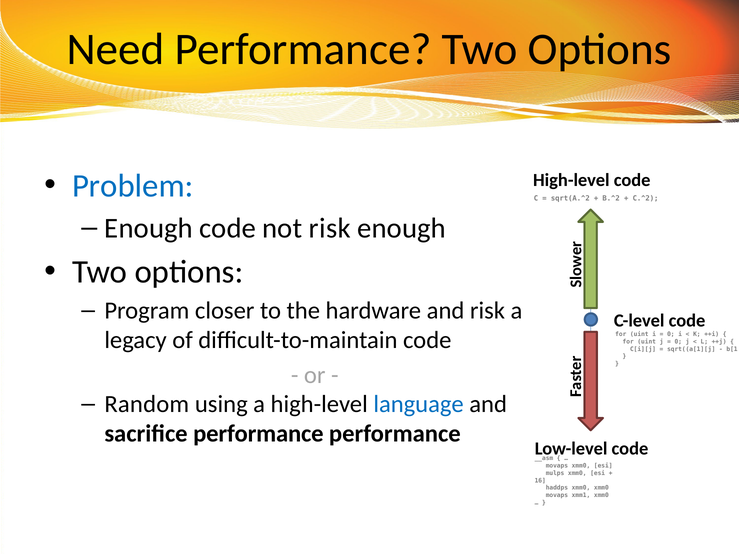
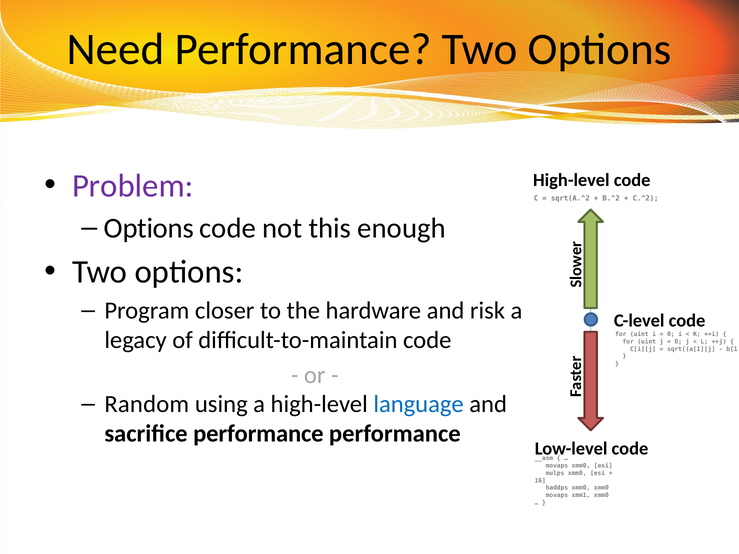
Problem colour: blue -> purple
Enough at (149, 228): Enough -> Options
not risk: risk -> this
